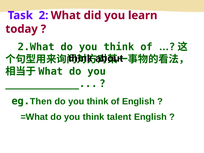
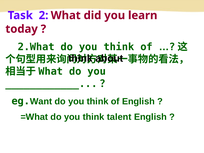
Then: Then -> Want
